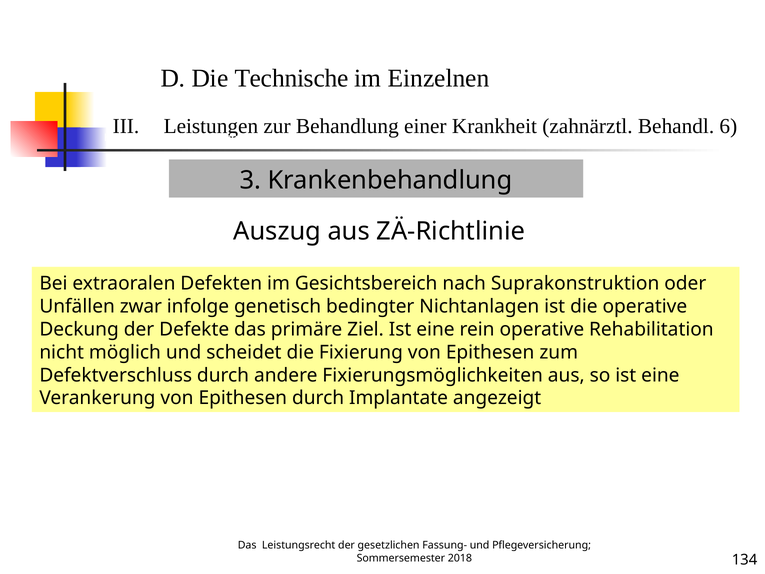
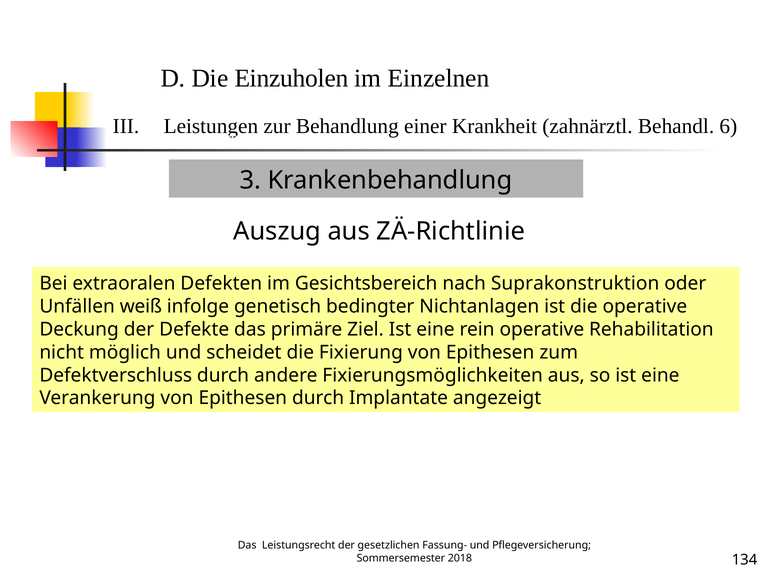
Technische: Technische -> Einzuholen
zwar: zwar -> weiß
